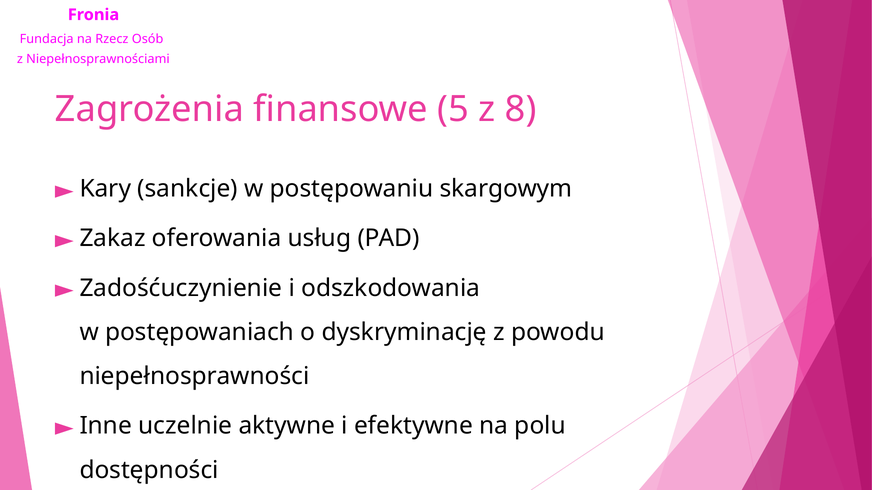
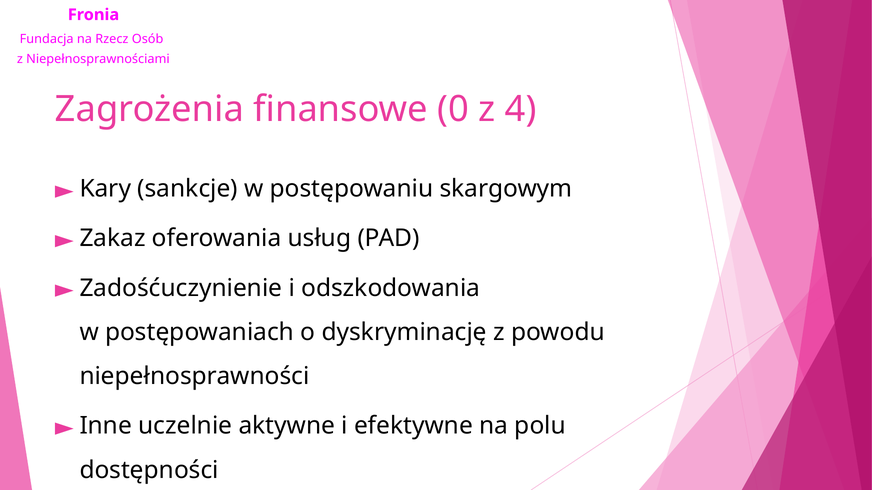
5: 5 -> 0
8: 8 -> 4
